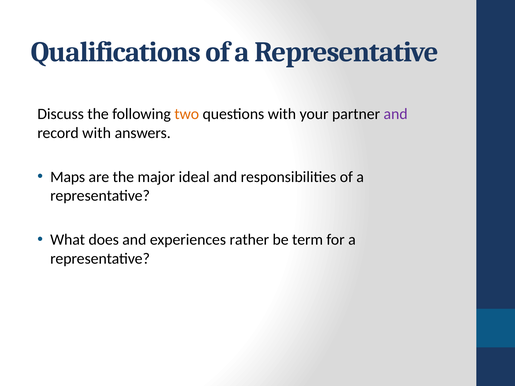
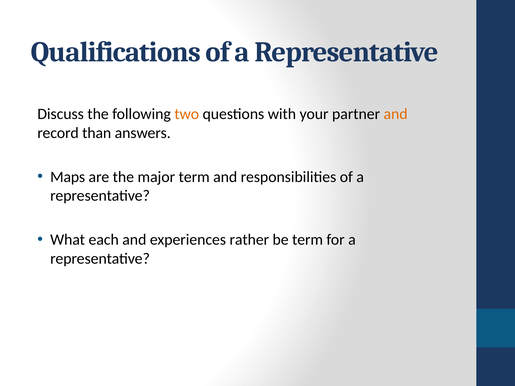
and at (396, 114) colour: purple -> orange
record with: with -> than
major ideal: ideal -> term
does: does -> each
